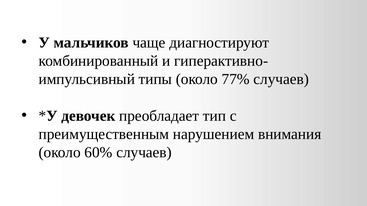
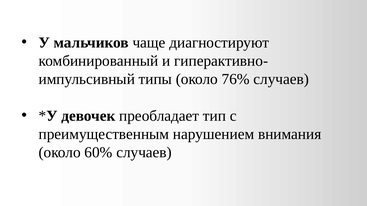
77%: 77% -> 76%
